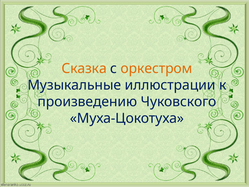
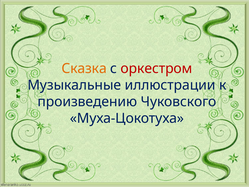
оркестром colour: orange -> red
